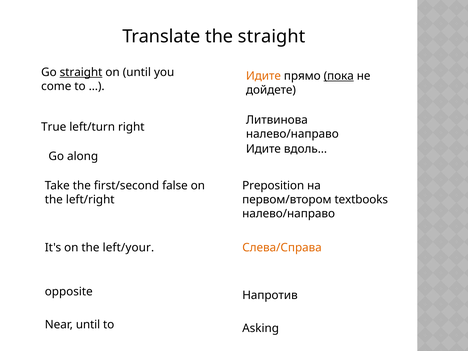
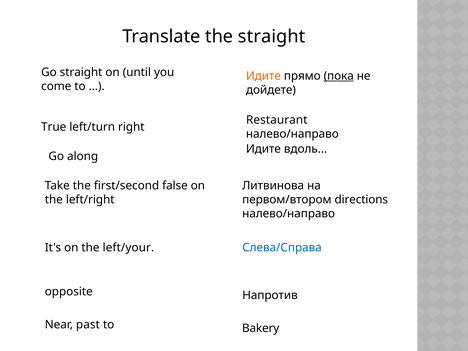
straight at (81, 72) underline: present -> none
Литвинова: Литвинова -> Restaurant
Preposition: Preposition -> Литвинова
textbooks: textbooks -> directions
Слева/Справа colour: orange -> blue
Near until: until -> past
Asking: Asking -> Bakery
